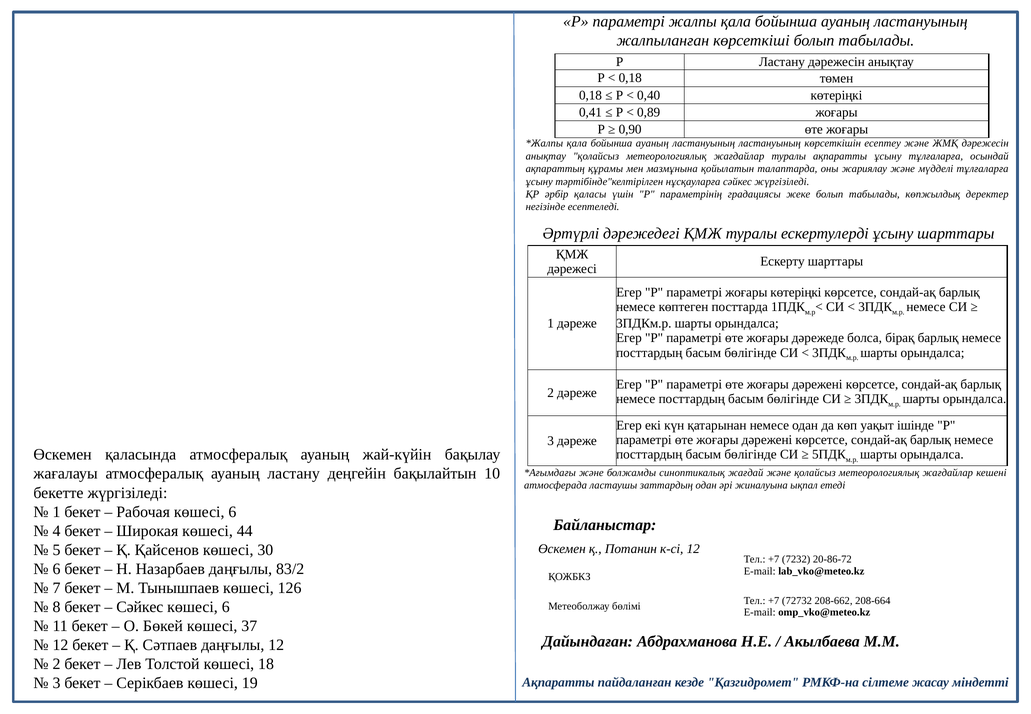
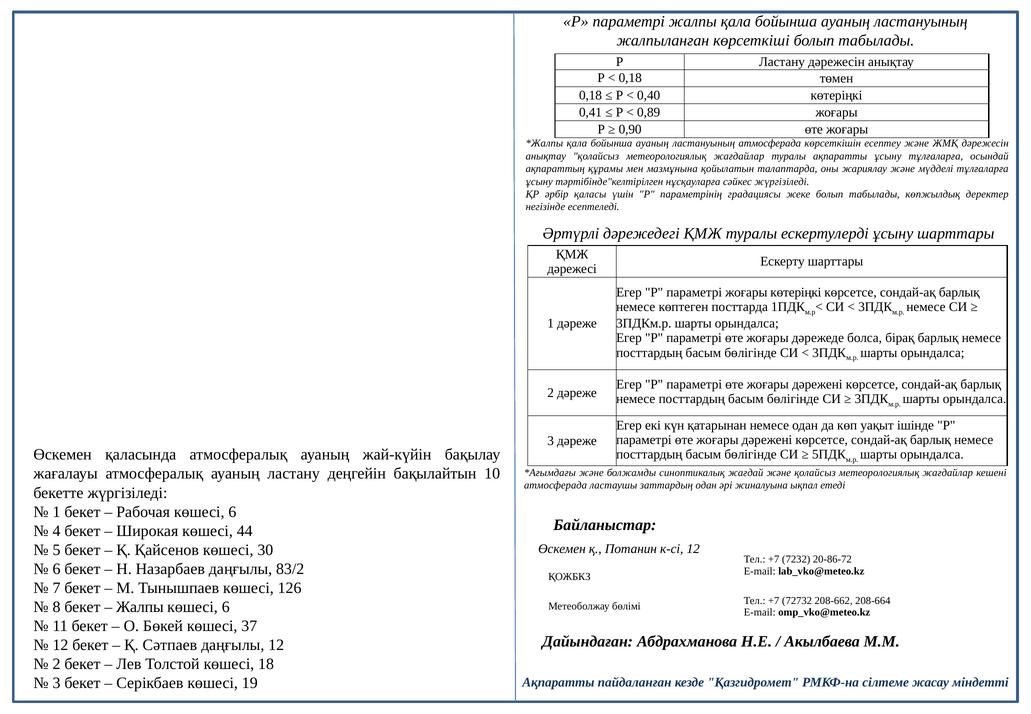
ластануының ластануының: ластануының -> атмосферада
Сәйкес at (140, 607): Сәйкес -> Жалпы
